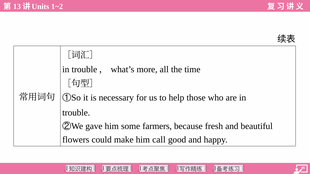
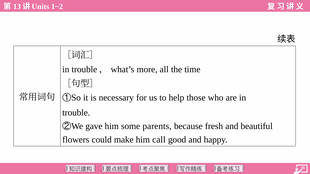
farmers: farmers -> parents
